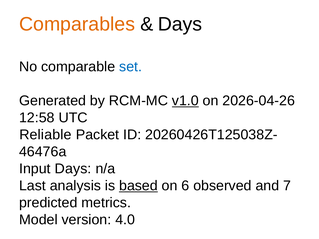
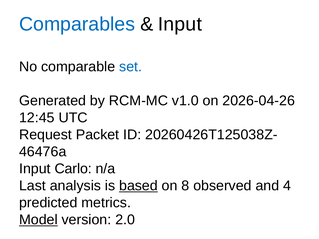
Comparables colour: orange -> blue
Days at (180, 24): Days -> Input
v1.0 underline: present -> none
12:58: 12:58 -> 12:45
Reliable: Reliable -> Request
Input Days: Days -> Carlo
6: 6 -> 8
7: 7 -> 4
Model underline: none -> present
4.0: 4.0 -> 2.0
